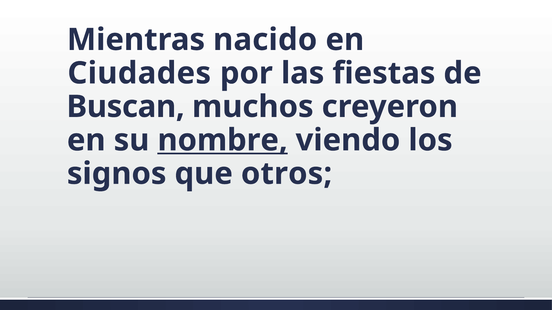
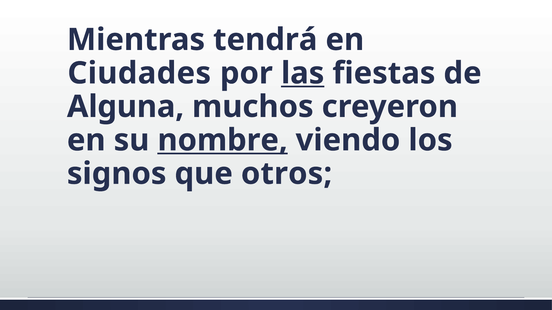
nacido: nacido -> tendrá
las underline: none -> present
Buscan: Buscan -> Alguna
